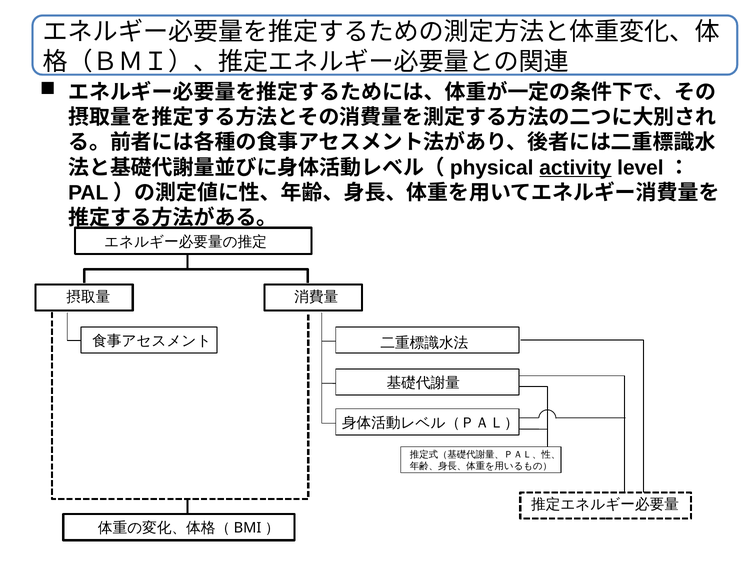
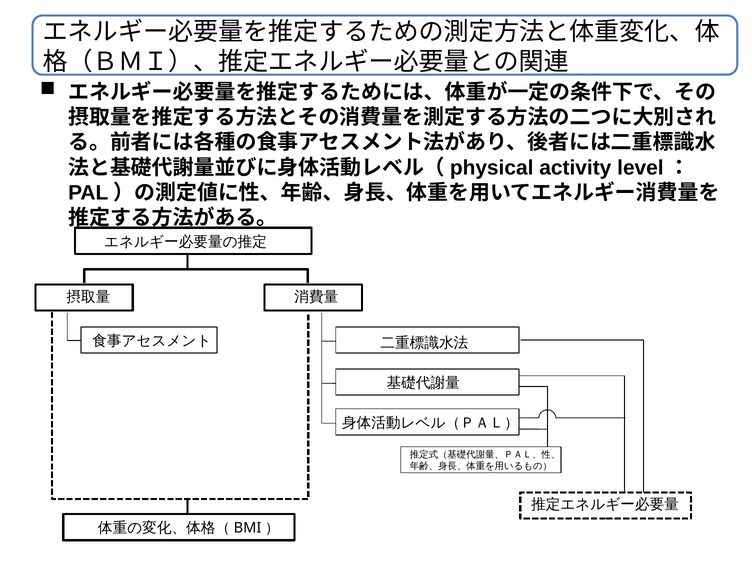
activity underline: present -> none
